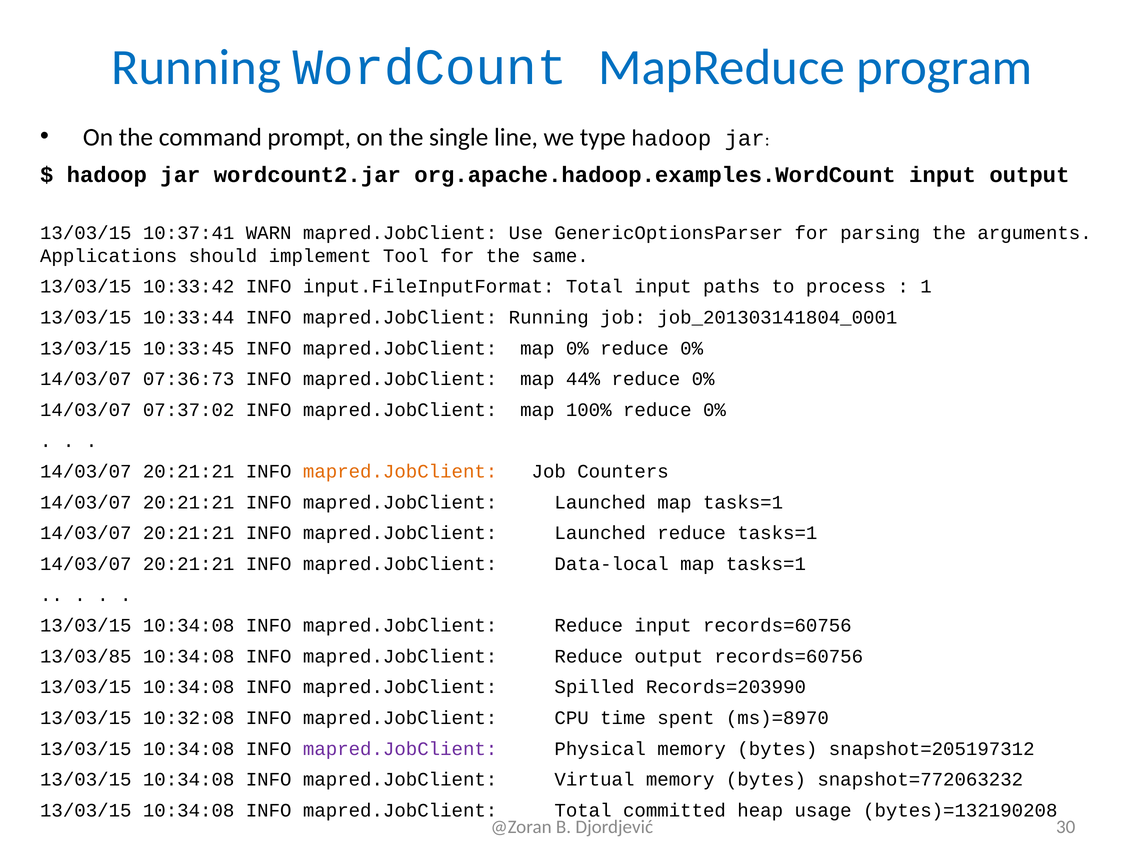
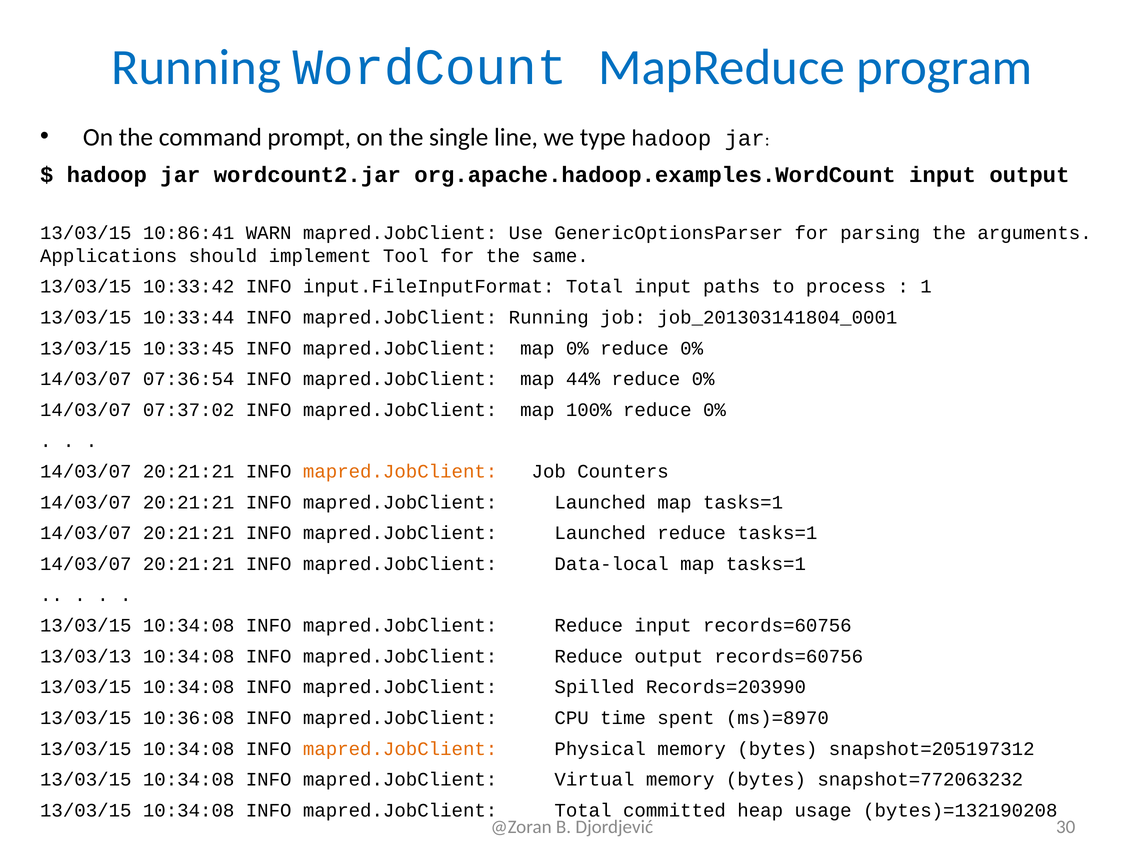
10:37:41: 10:37:41 -> 10:86:41
07:36:73: 07:36:73 -> 07:36:54
13/03/85: 13/03/85 -> 13/03/13
10:32:08: 10:32:08 -> 10:36:08
mapred.JobClient at (400, 749) colour: purple -> orange
